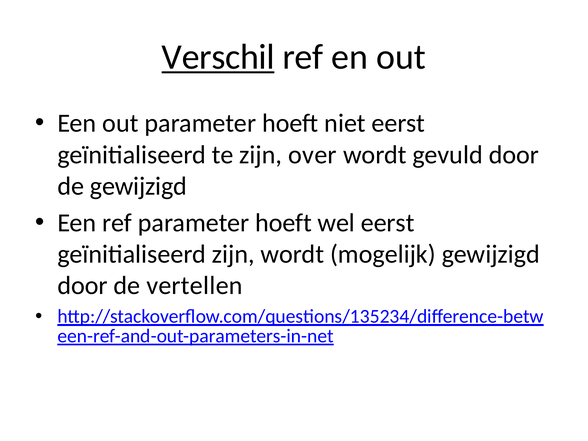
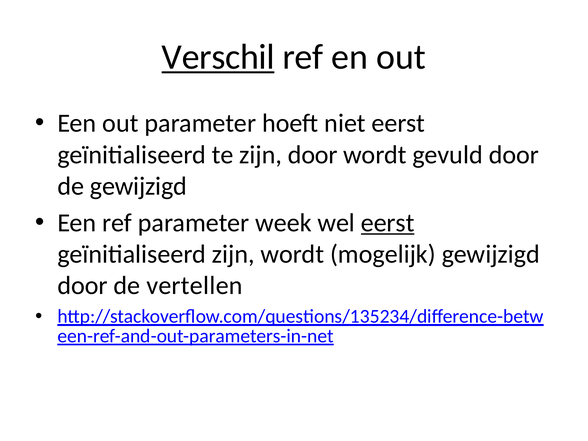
zijn over: over -> door
ref parameter hoeft: hoeft -> week
eerst at (388, 223) underline: none -> present
